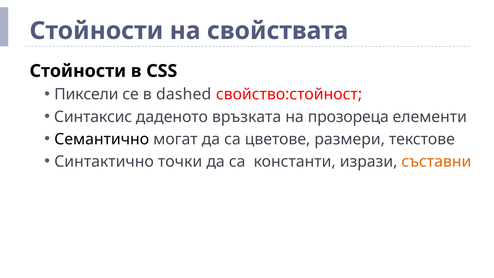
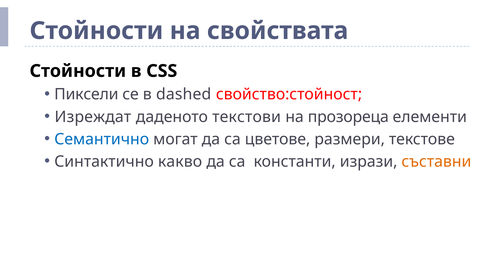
Синтаксис: Синтаксис -> Изреждат
връзката: връзката -> текстови
Семантично colour: black -> blue
точки: точки -> какво
